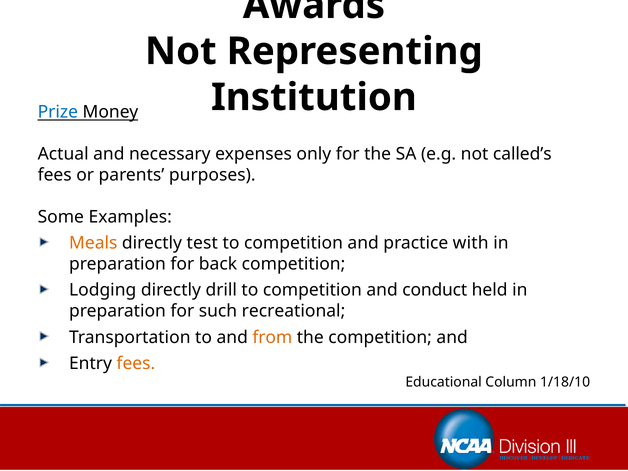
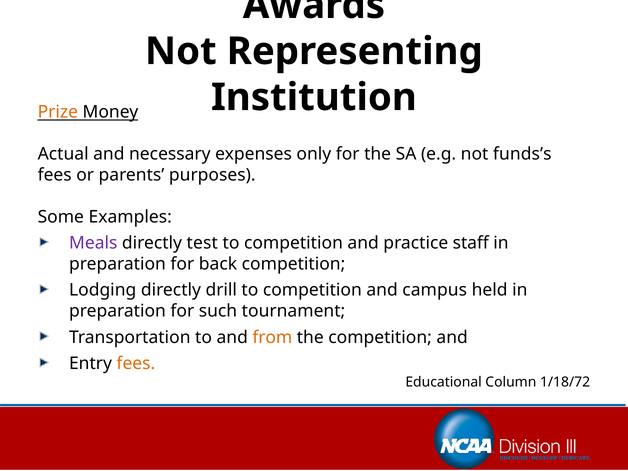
Prize colour: blue -> orange
called’s: called’s -> funds’s
Meals colour: orange -> purple
with: with -> staff
conduct: conduct -> campus
recreational: recreational -> tournament
1/18/10: 1/18/10 -> 1/18/72
